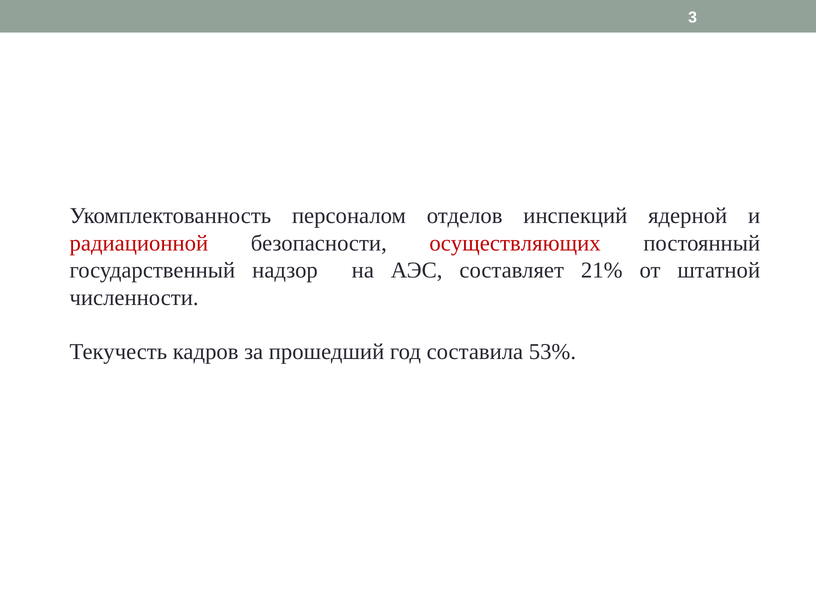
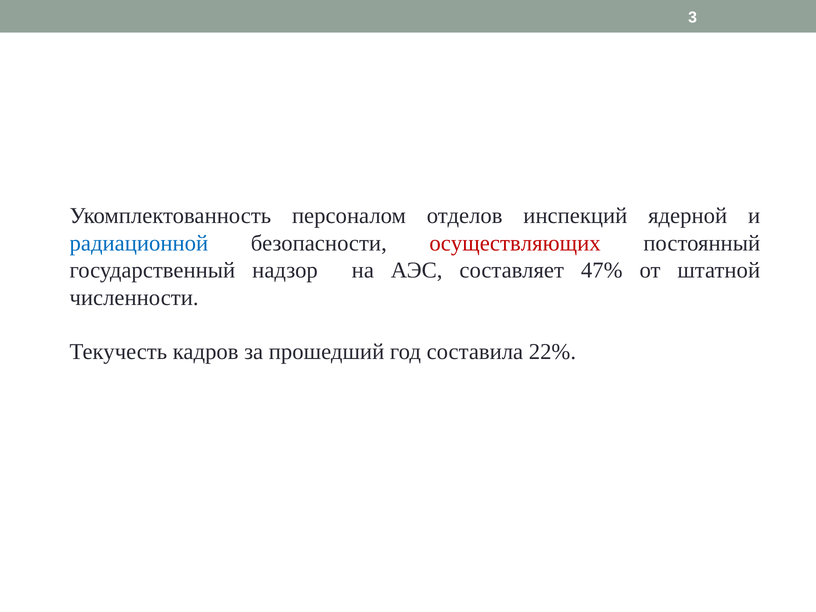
радиационной colour: red -> blue
21%: 21% -> 47%
53%: 53% -> 22%
